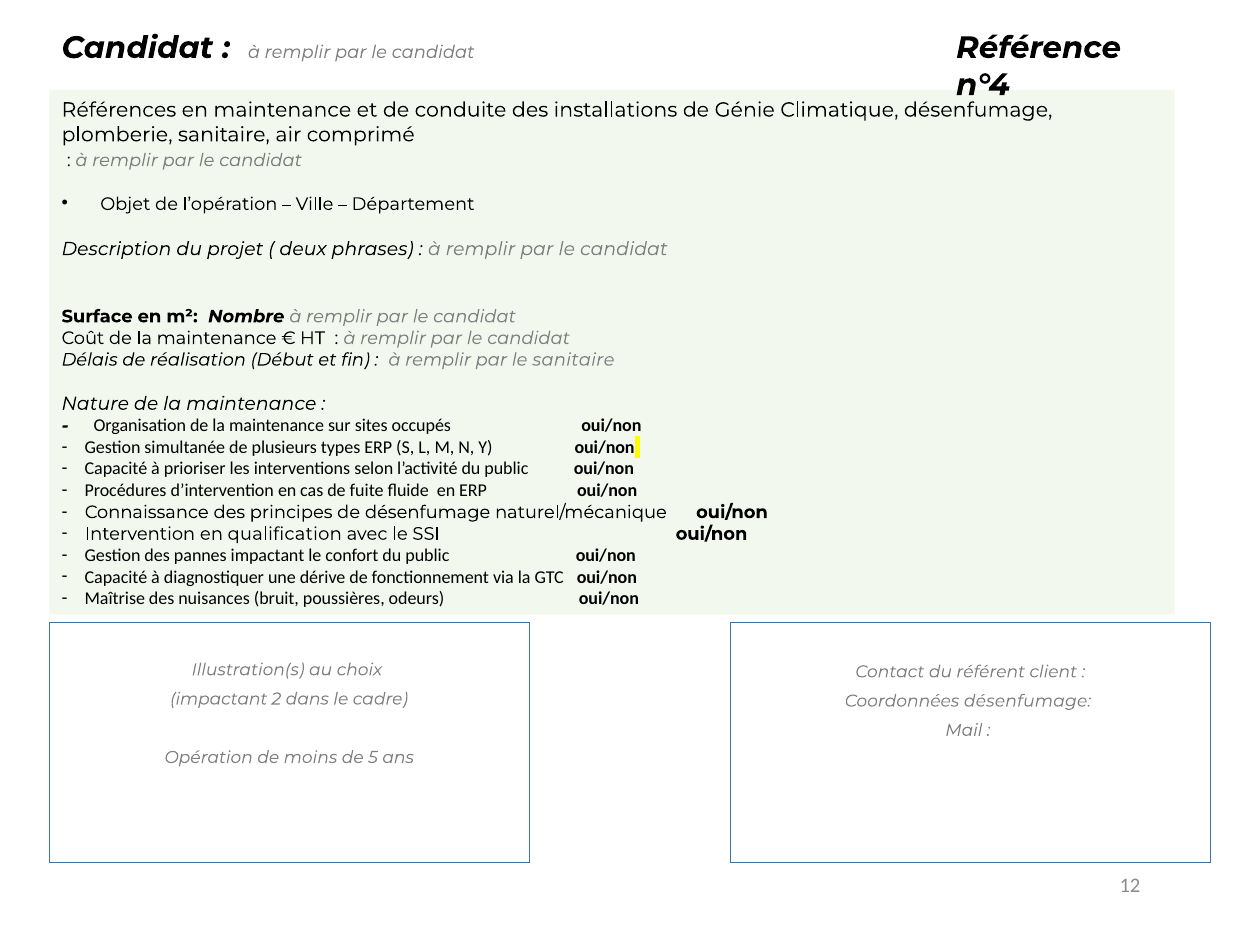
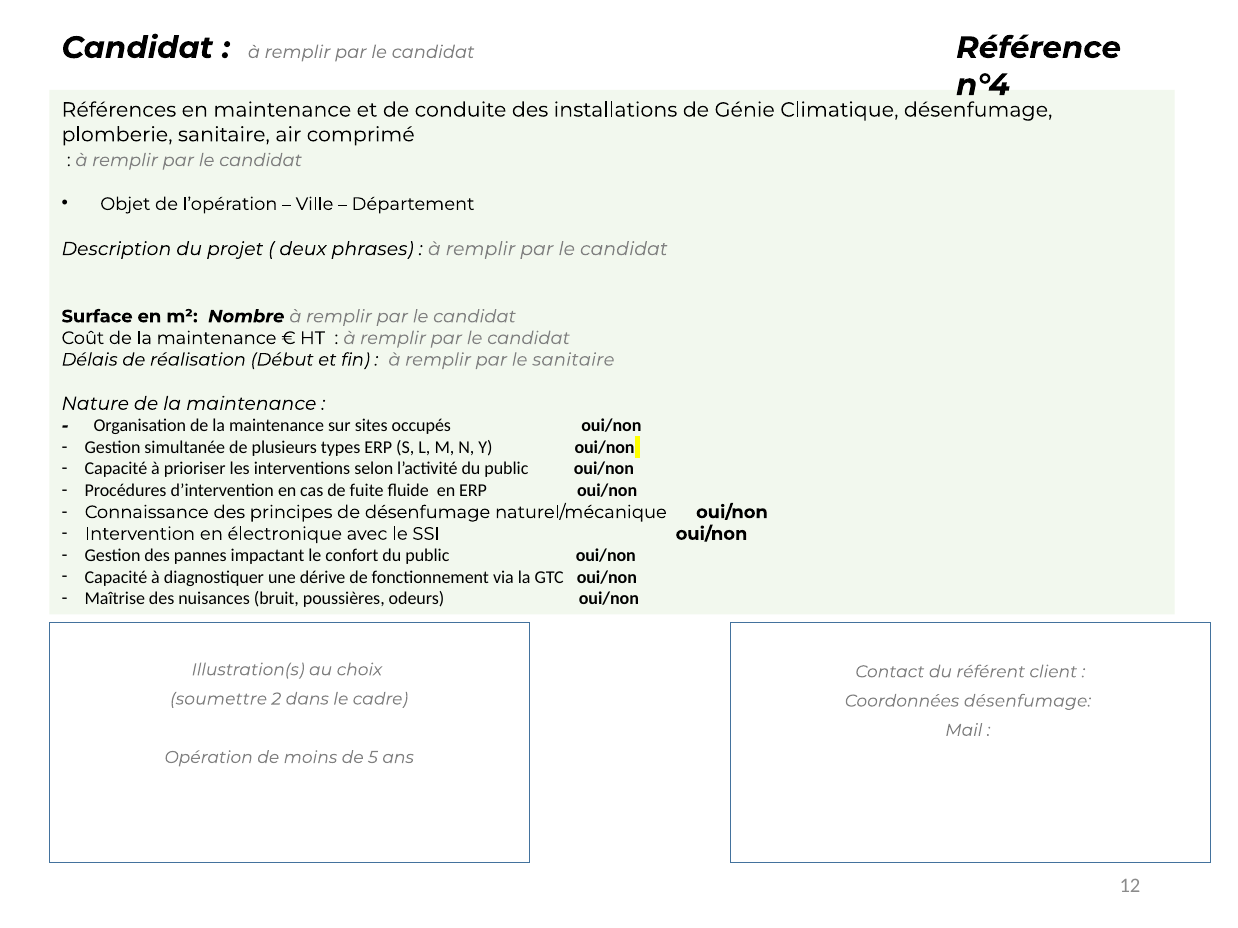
qualification: qualification -> électronique
impactant at (219, 699): impactant -> soumettre
